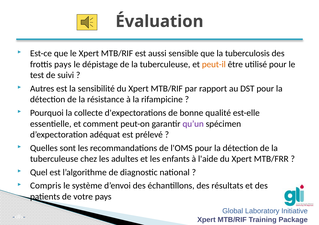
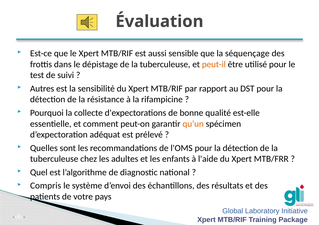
tuberculosis: tuberculosis -> séquençage
frottis pays: pays -> dans
qu’un colour: purple -> orange
